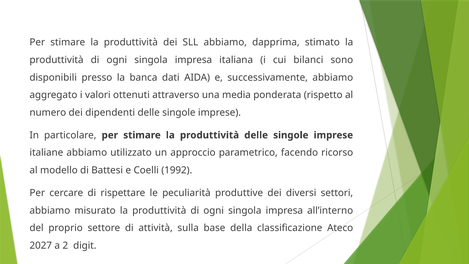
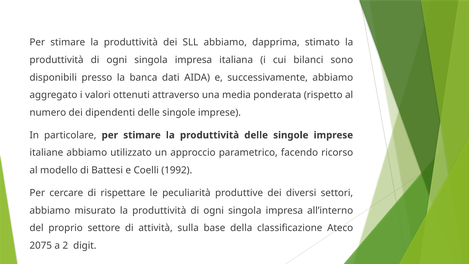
2027: 2027 -> 2075
